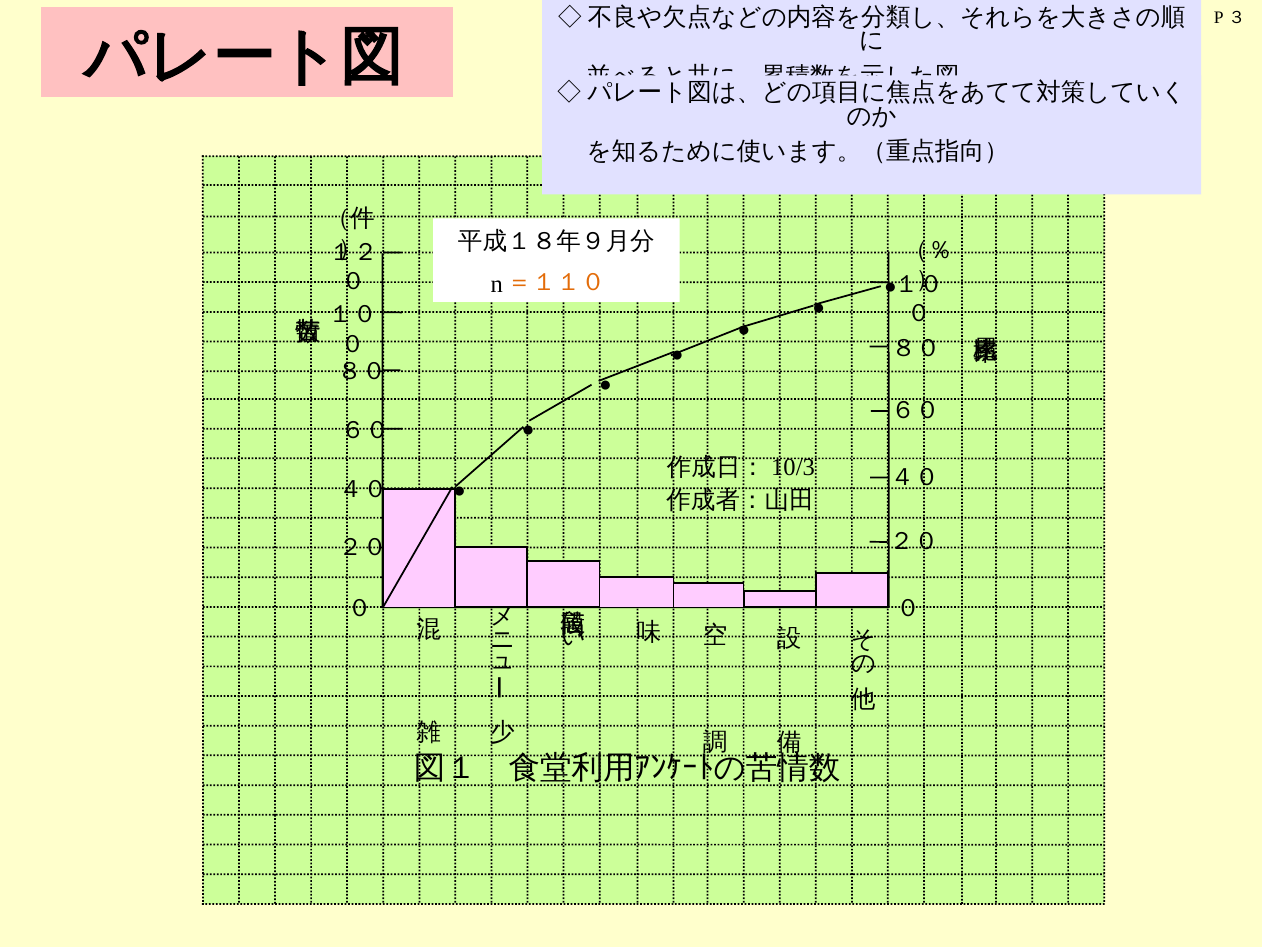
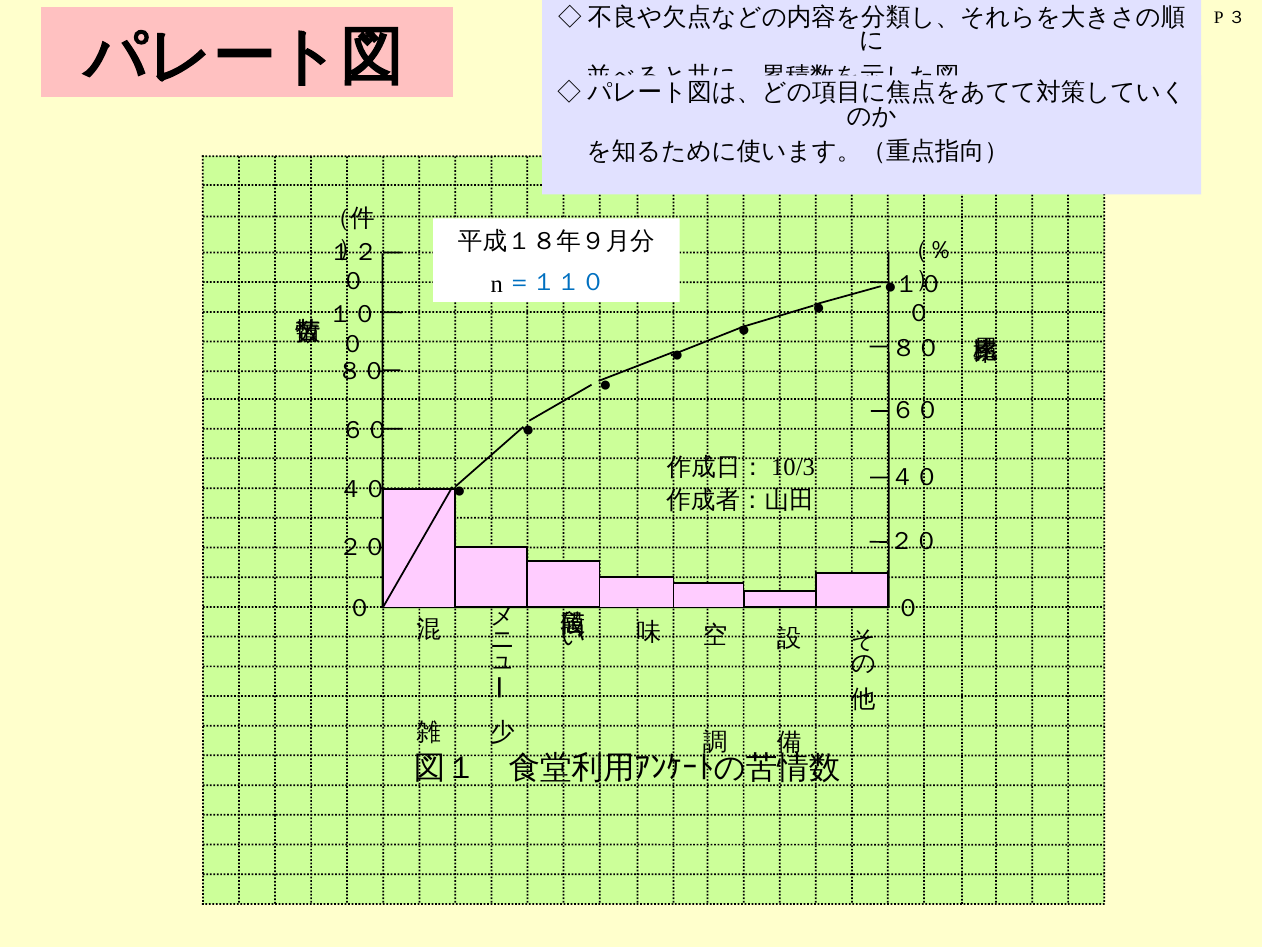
＝１１０ colour: orange -> blue
